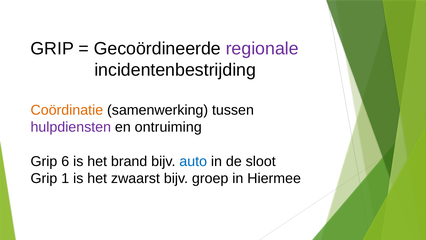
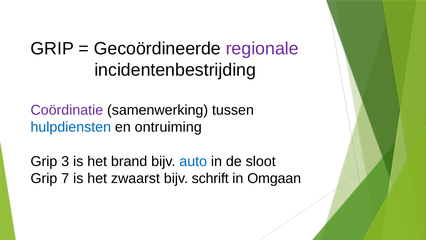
Coördinatie colour: orange -> purple
hulpdiensten colour: purple -> blue
6: 6 -> 3
1: 1 -> 7
groep: groep -> schrift
Hiermee: Hiermee -> Omgaan
